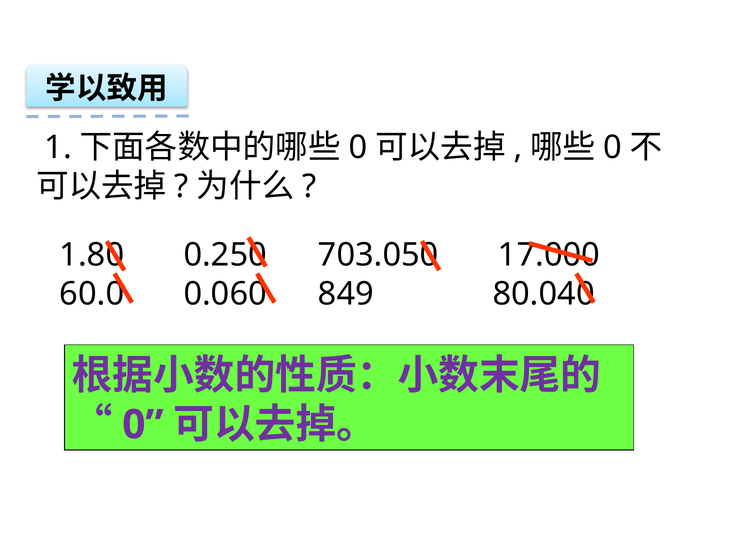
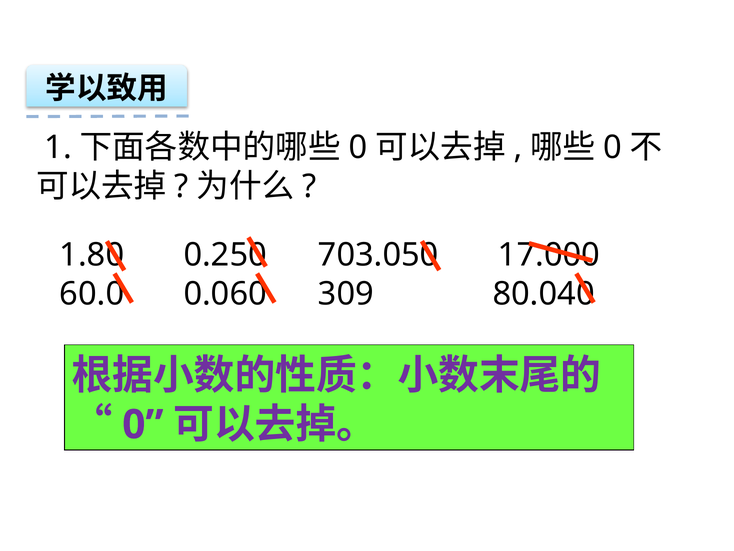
849: 849 -> 309
